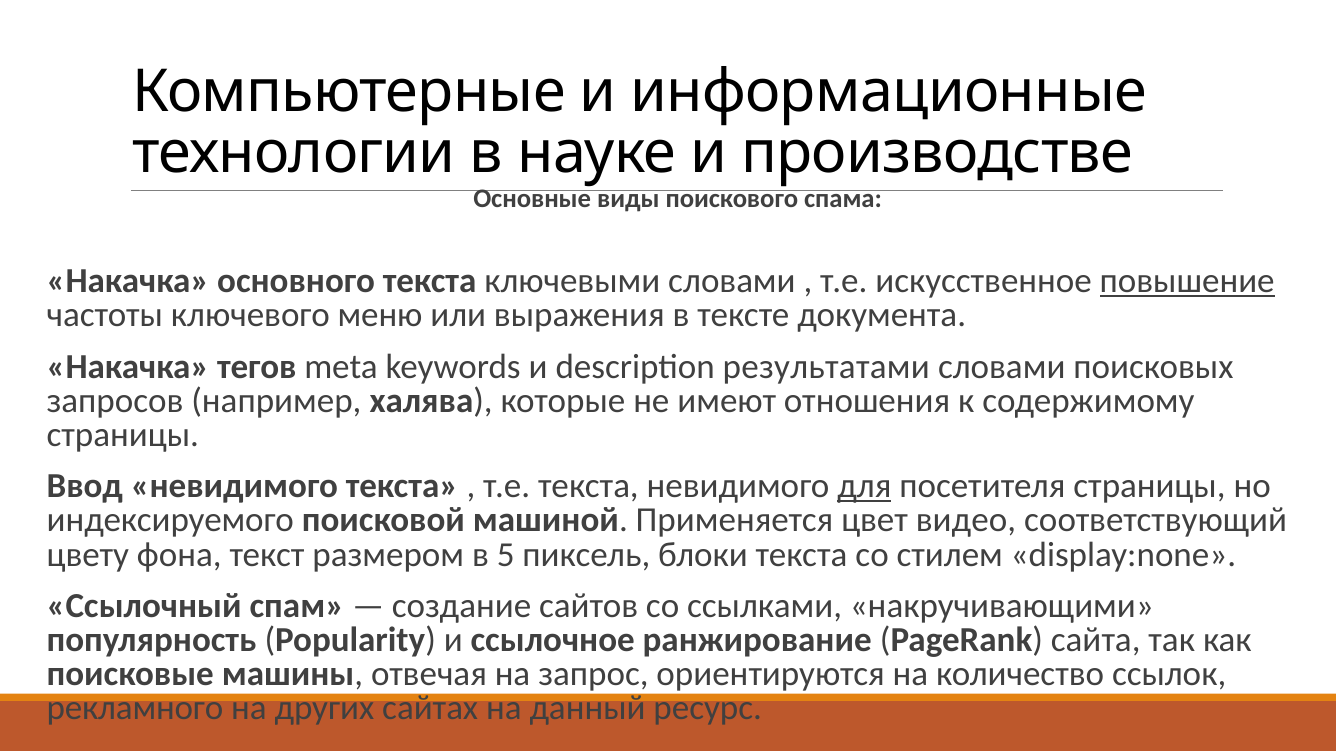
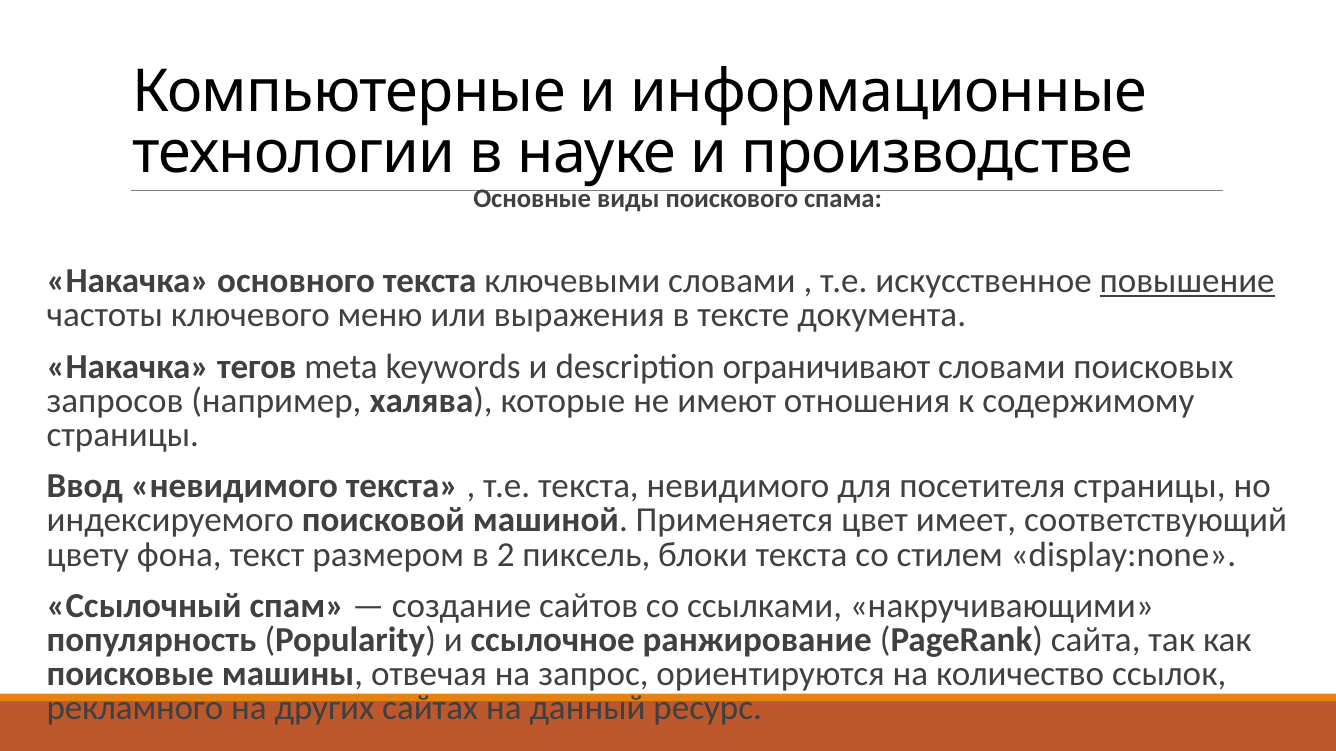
результатами: результатами -> ограничивают
для underline: present -> none
видео: видео -> имеет
5: 5 -> 2
